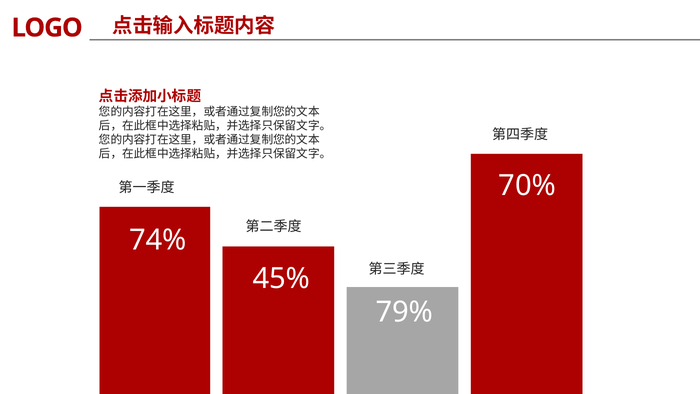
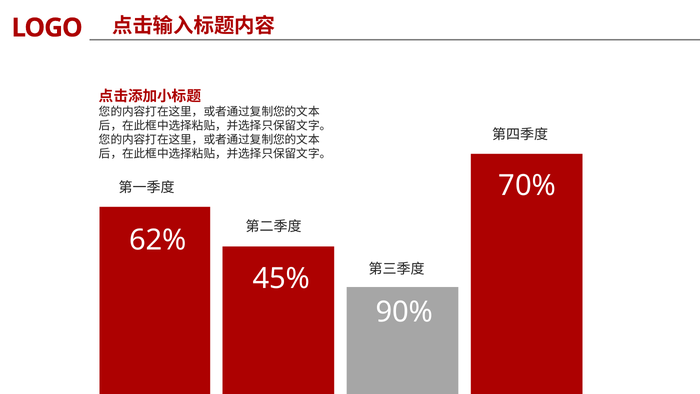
74%: 74% -> 62%
79%: 79% -> 90%
